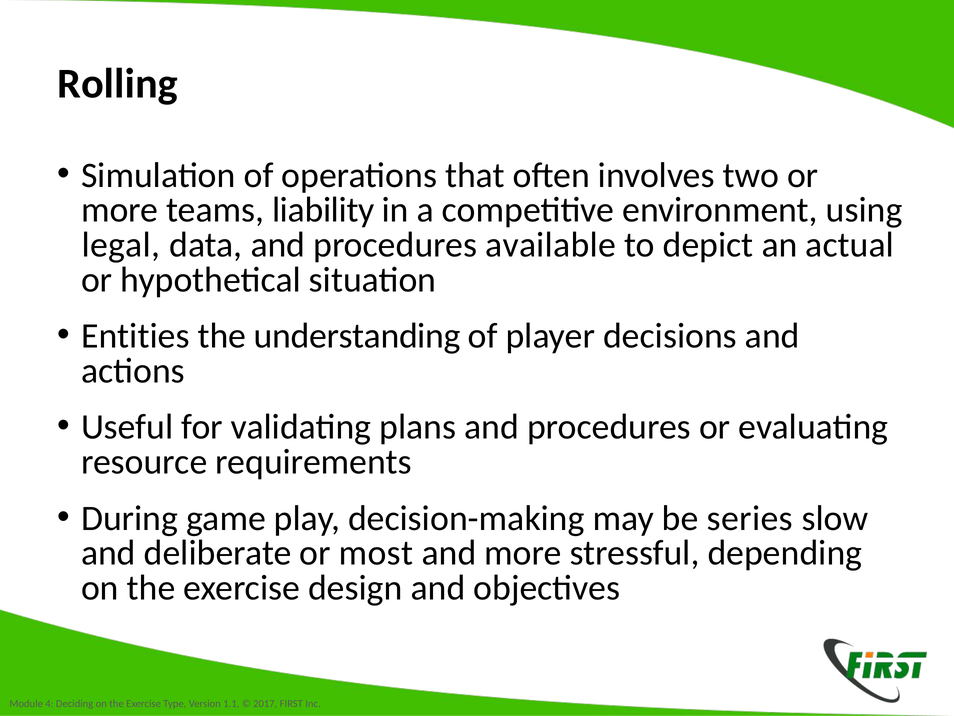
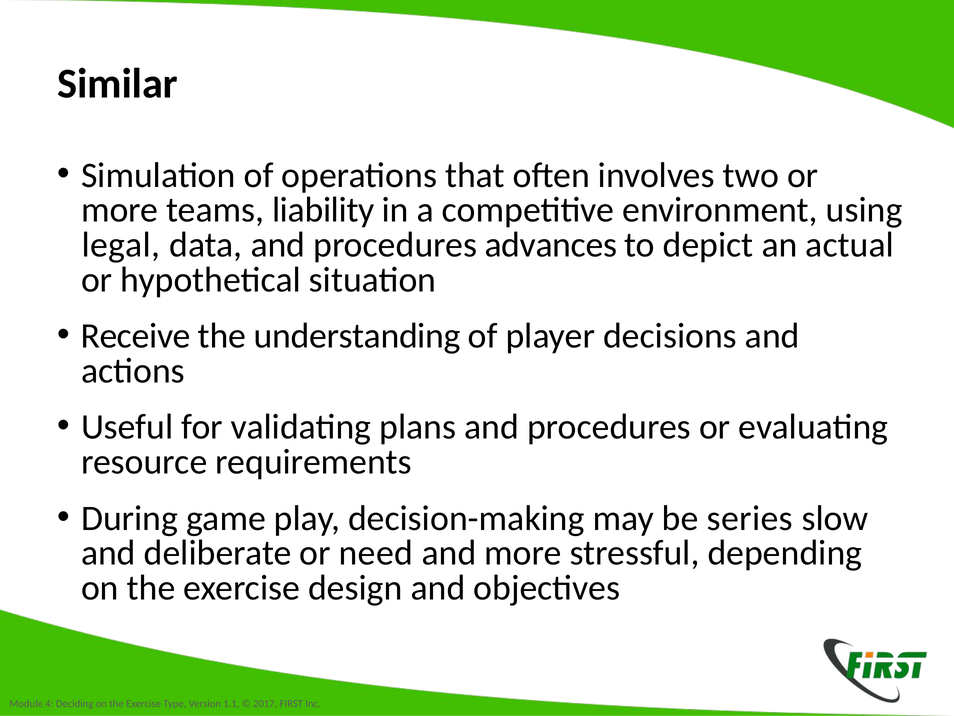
Rolling: Rolling -> Similar
available: available -> advances
Entities: Entities -> Receive
most: most -> need
